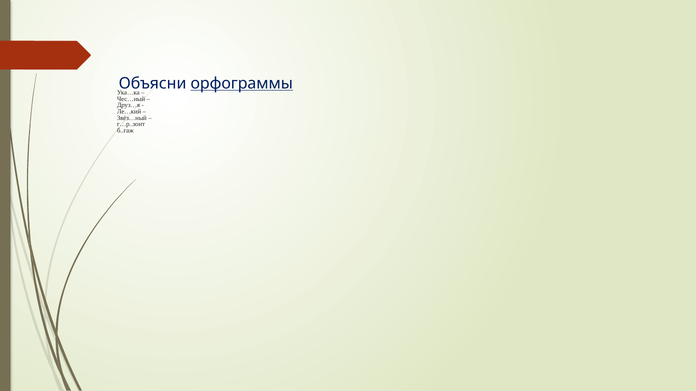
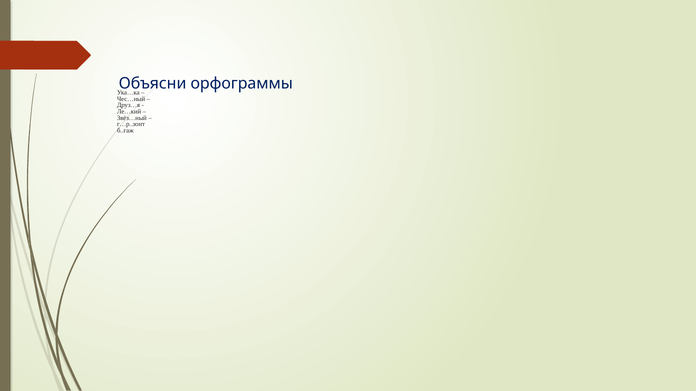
орфограммы underline: present -> none
